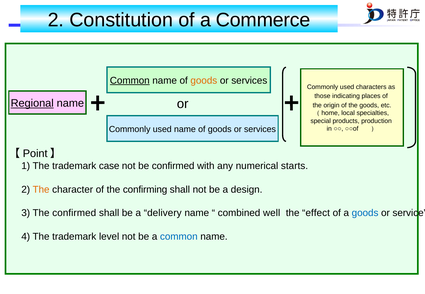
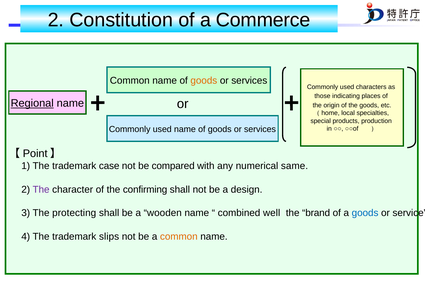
Common at (130, 81) underline: present -> none
be confirmed: confirmed -> compared
starts: starts -> same
The at (41, 190) colour: orange -> purple
The confirmed: confirmed -> protecting
delivery: delivery -> wooden
effect: effect -> brand
level: level -> slips
common at (179, 237) colour: blue -> orange
